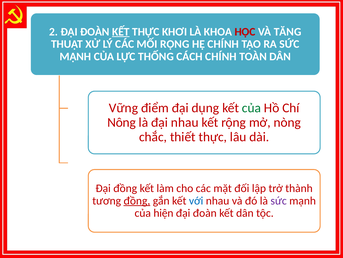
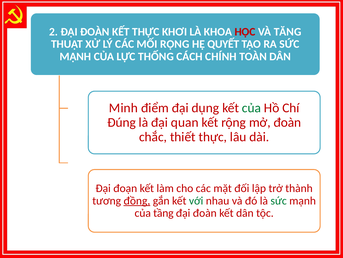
KẾT at (121, 32) underline: present -> none
HỆ CHÍNH: CHÍNH -> QUYẾT
Vững: Vững -> Minh
Nông: Nông -> Đúng
đại nhau: nhau -> quan
mở nòng: nòng -> đoàn
Đại đồng: đồng -> đoạn
với colour: blue -> green
sức at (279, 200) colour: purple -> green
hiện: hiện -> tầng
